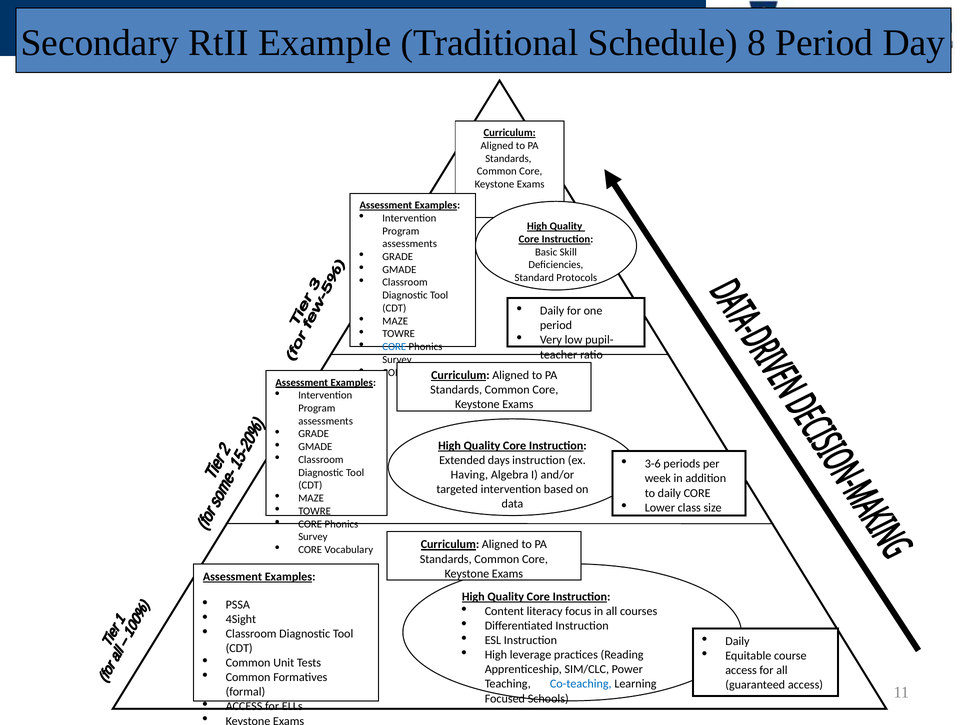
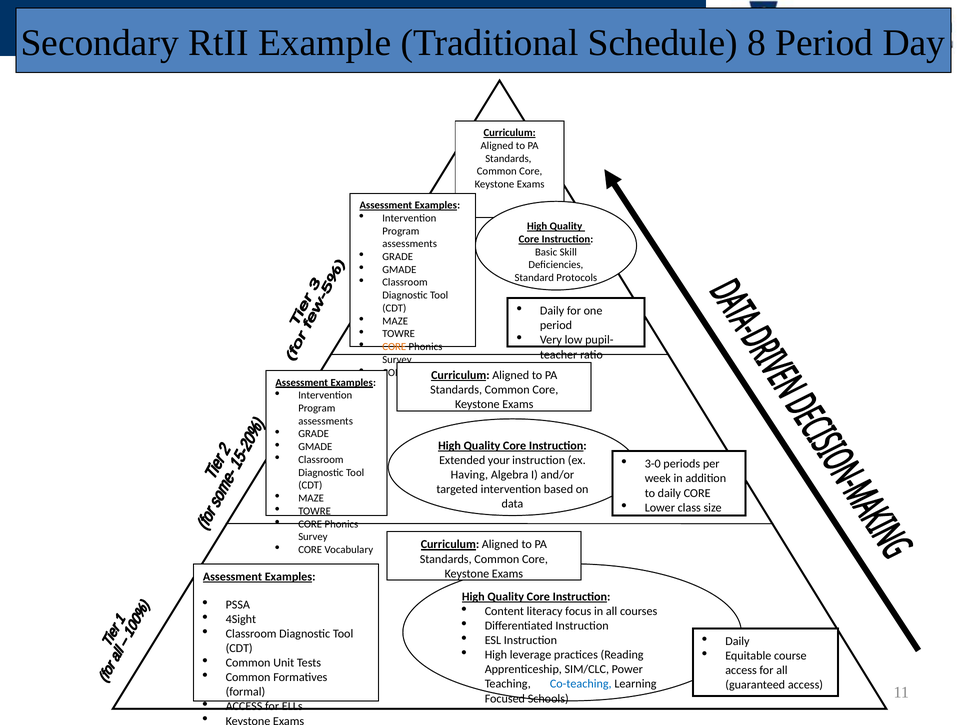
CORE at (394, 347) colour: blue -> orange
days: days -> your
3-6: 3-6 -> 3-0
